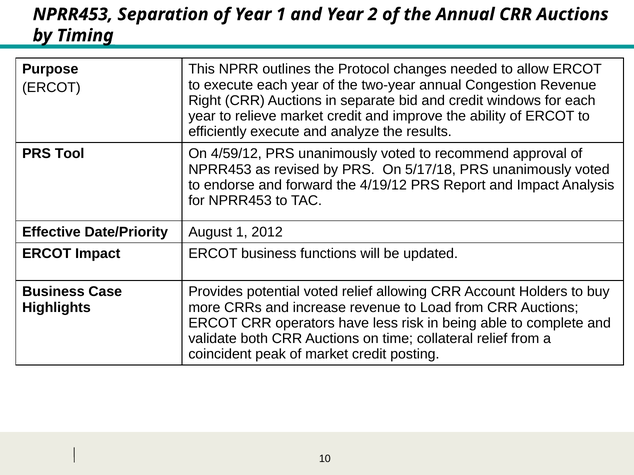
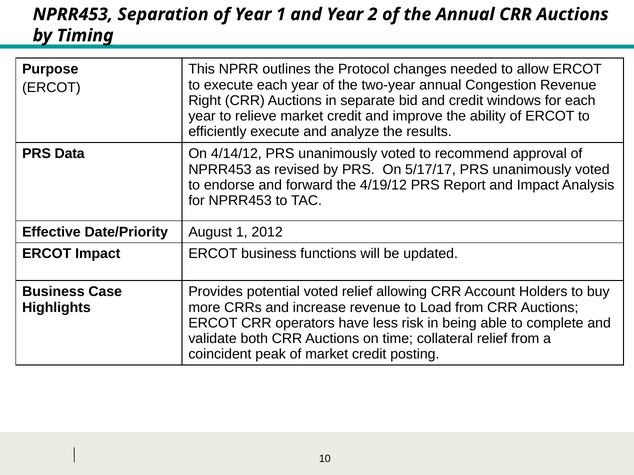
Tool: Tool -> Data
4/59/12: 4/59/12 -> 4/14/12
5/17/18: 5/17/18 -> 5/17/17
